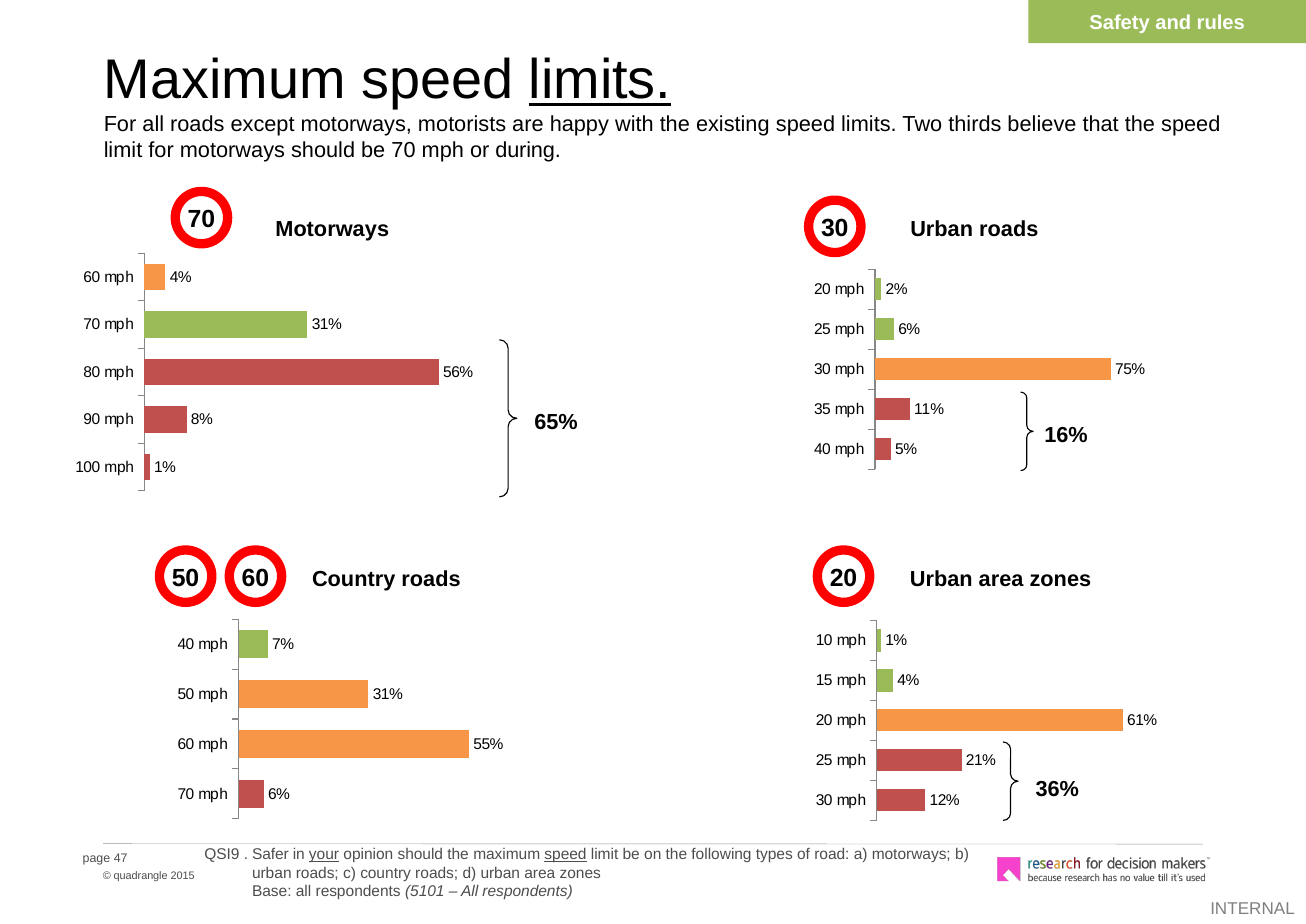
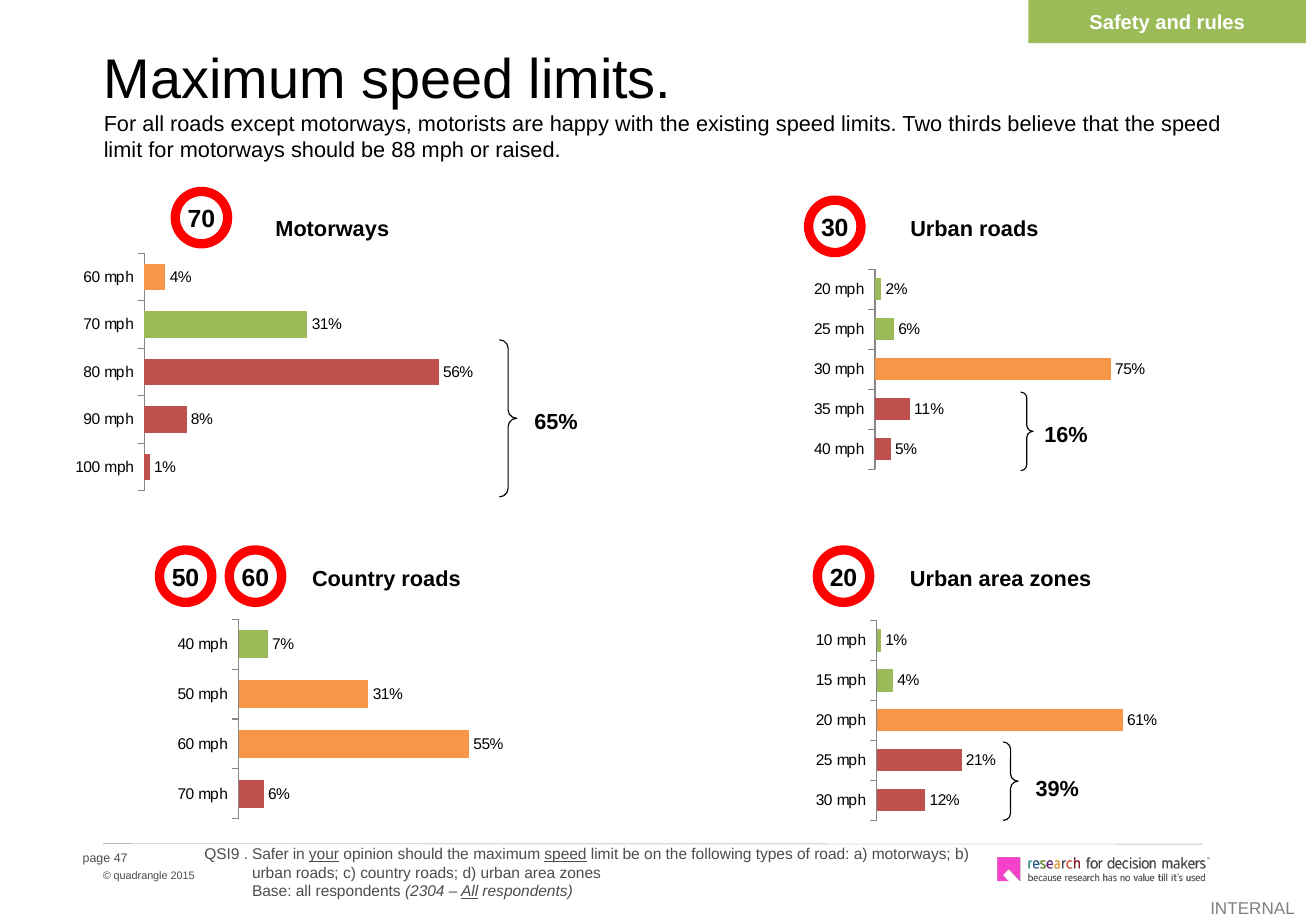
limits at (600, 80) underline: present -> none
be 70: 70 -> 88
during: during -> raised
36%: 36% -> 39%
5101: 5101 -> 2304
All at (470, 892) underline: none -> present
